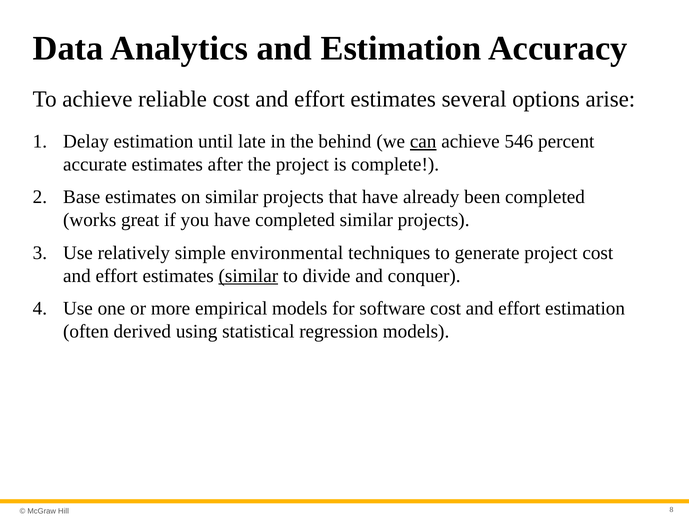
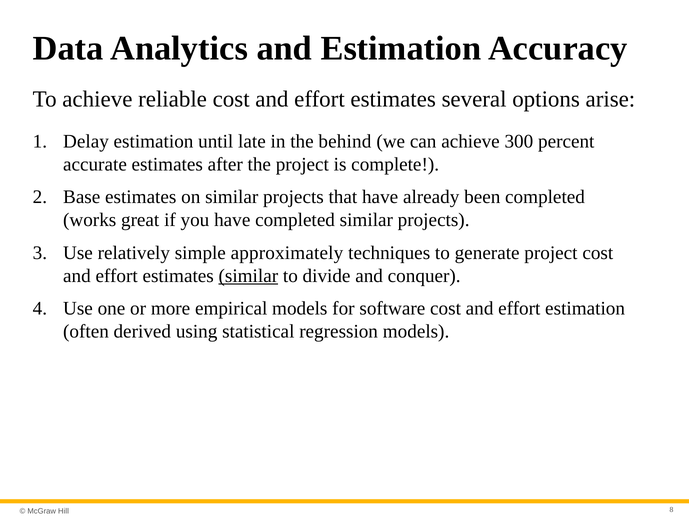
can underline: present -> none
546: 546 -> 300
environmental: environmental -> approximately
